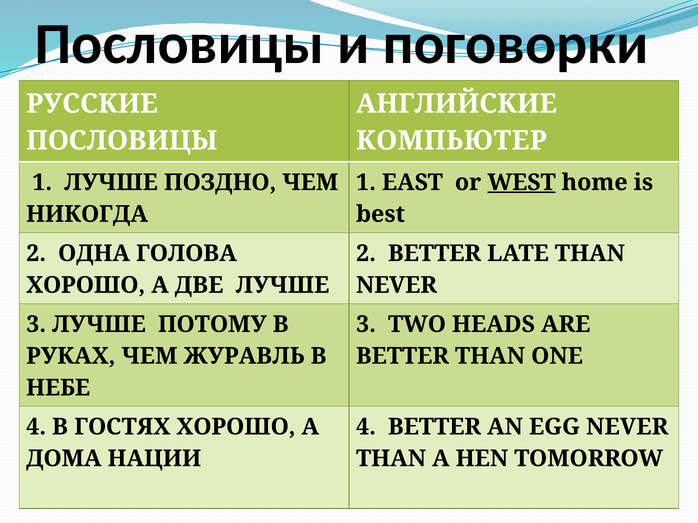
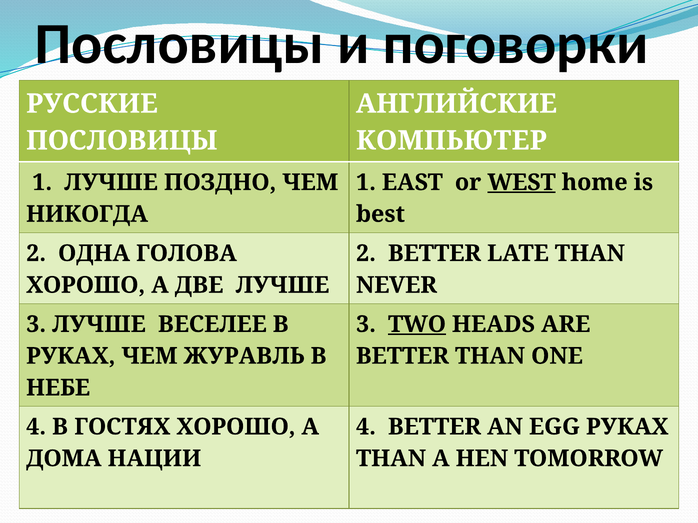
ПОТОМУ: ПОТОМУ -> ВЕСЕЛЕЕ
TWO underline: none -> present
EGG NEVER: NEVER -> РУКАХ
